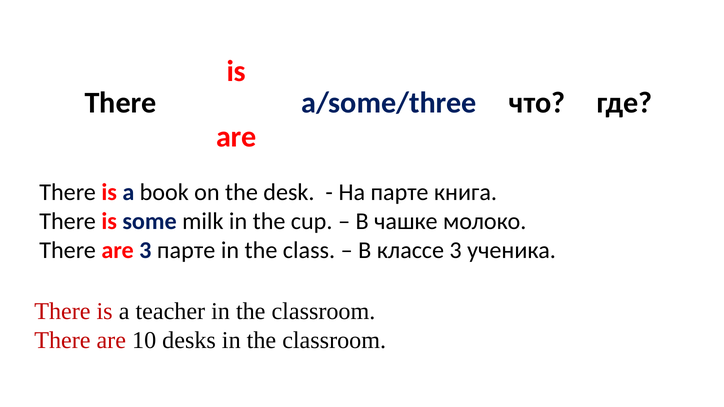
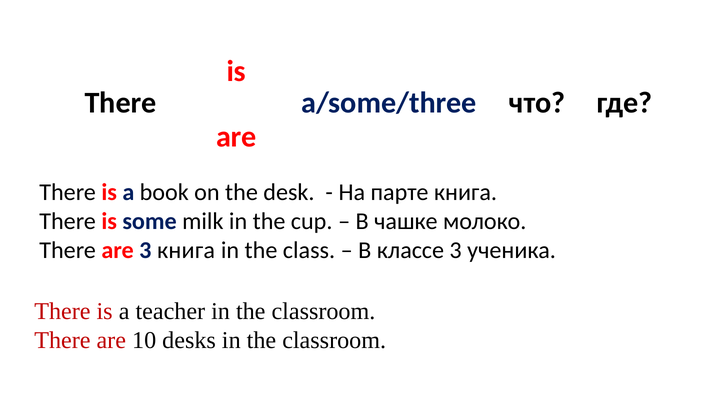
3 парте: парте -> книга
